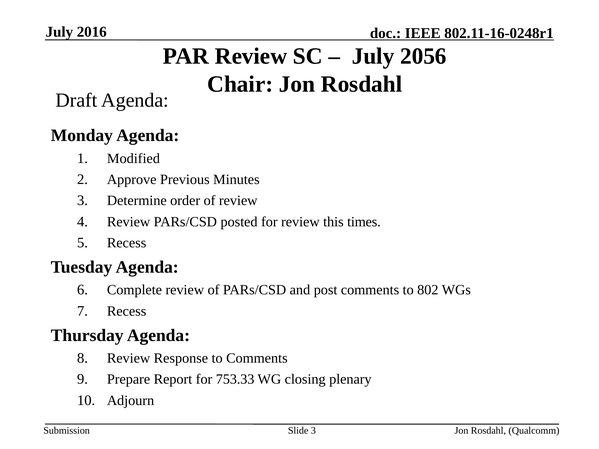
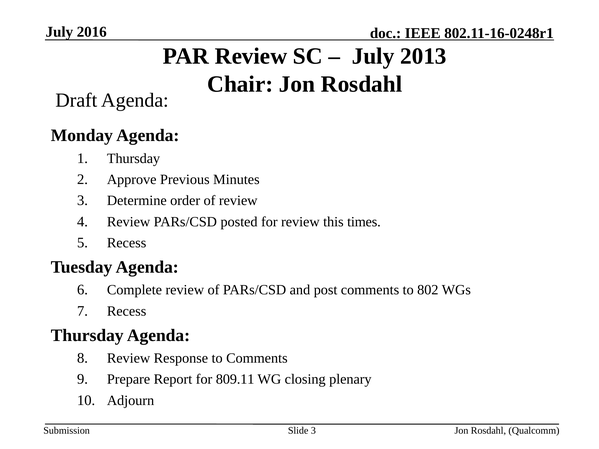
2056: 2056 -> 2013
Modified at (133, 158): Modified -> Thursday
753.33: 753.33 -> 809.11
